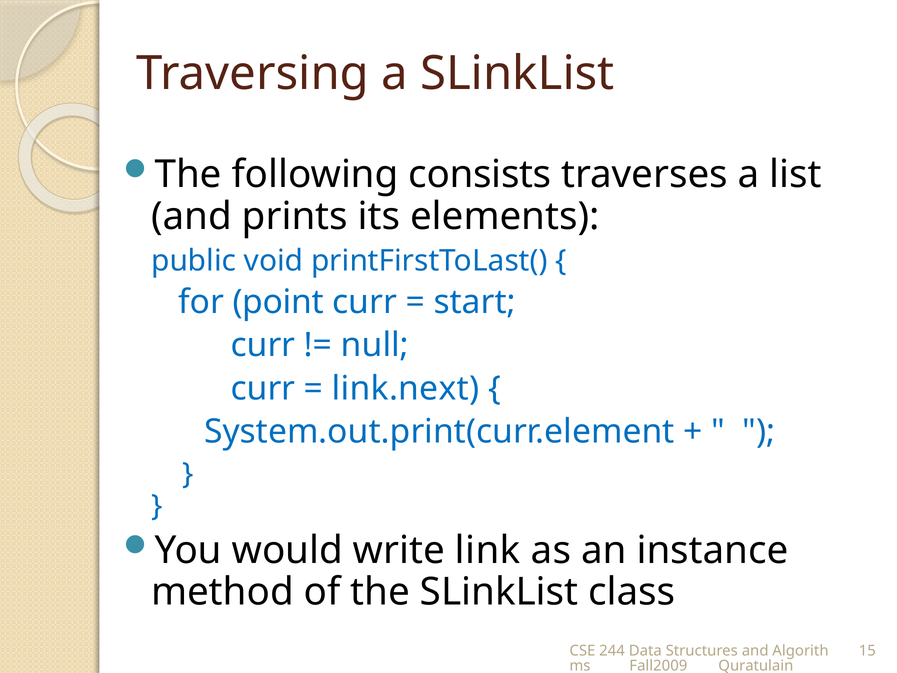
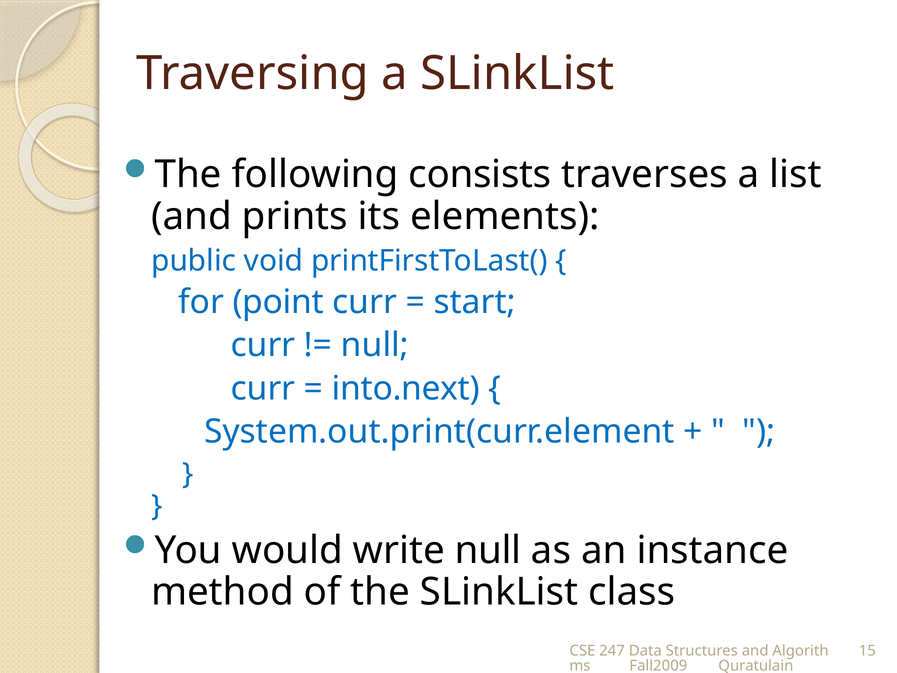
link.next: link.next -> into.next
write link: link -> null
244: 244 -> 247
